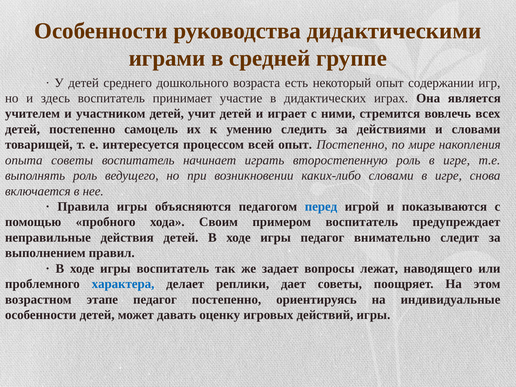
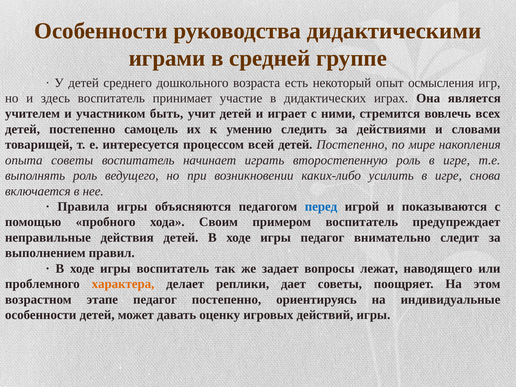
содержании: содержании -> осмысления
участником детей: детей -> быть
всей опыт: опыт -> детей
каких-либо словами: словами -> усилить
характера colour: blue -> orange
